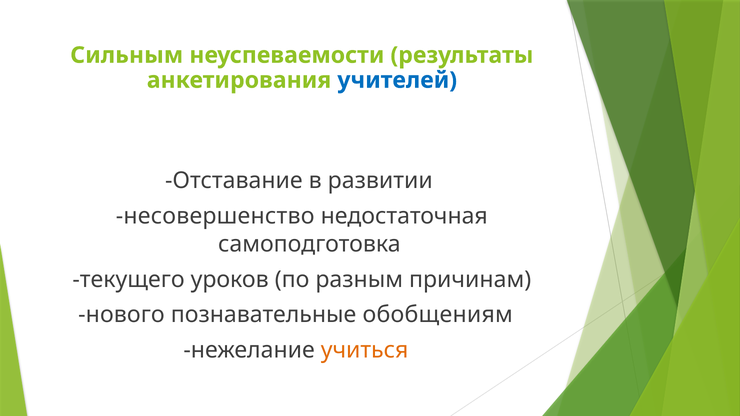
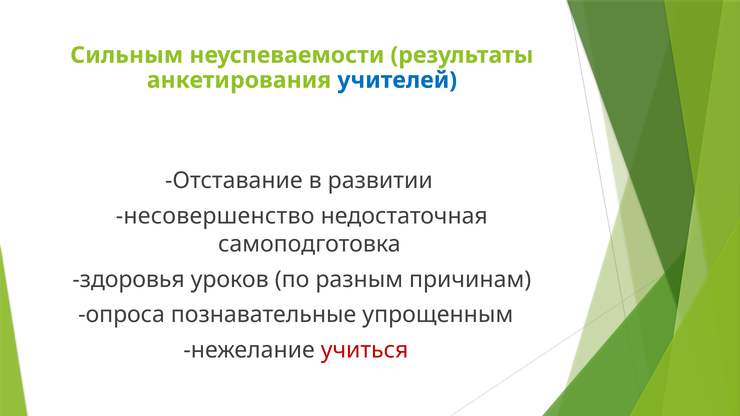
текущего: текущего -> здоровья
нового: нового -> опроса
обобщениям: обобщениям -> упрощенным
учиться colour: orange -> red
